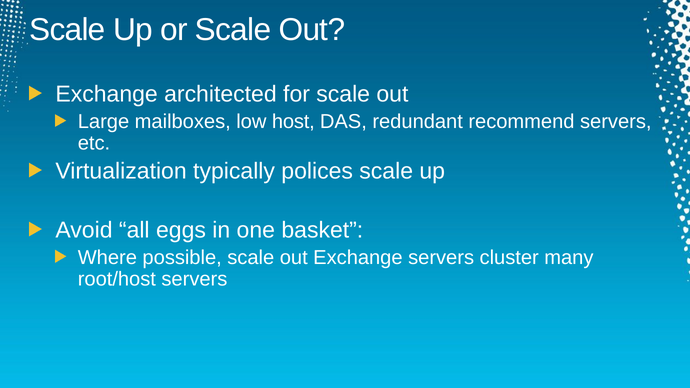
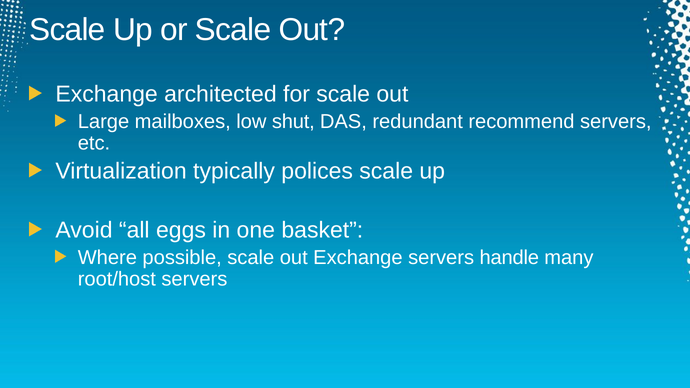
host: host -> shut
cluster: cluster -> handle
